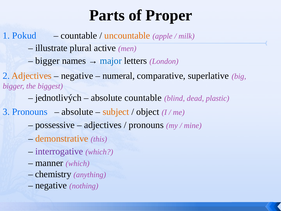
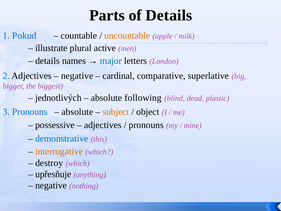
of Proper: Proper -> Details
bigger at (47, 61): bigger -> details
Adjectives at (32, 76) colour: orange -> black
numeral: numeral -> cardinal
absolute countable: countable -> following
demonstrative colour: orange -> blue
interrogative colour: purple -> orange
manner: manner -> destroy
chemistry: chemistry -> upřesňuje
